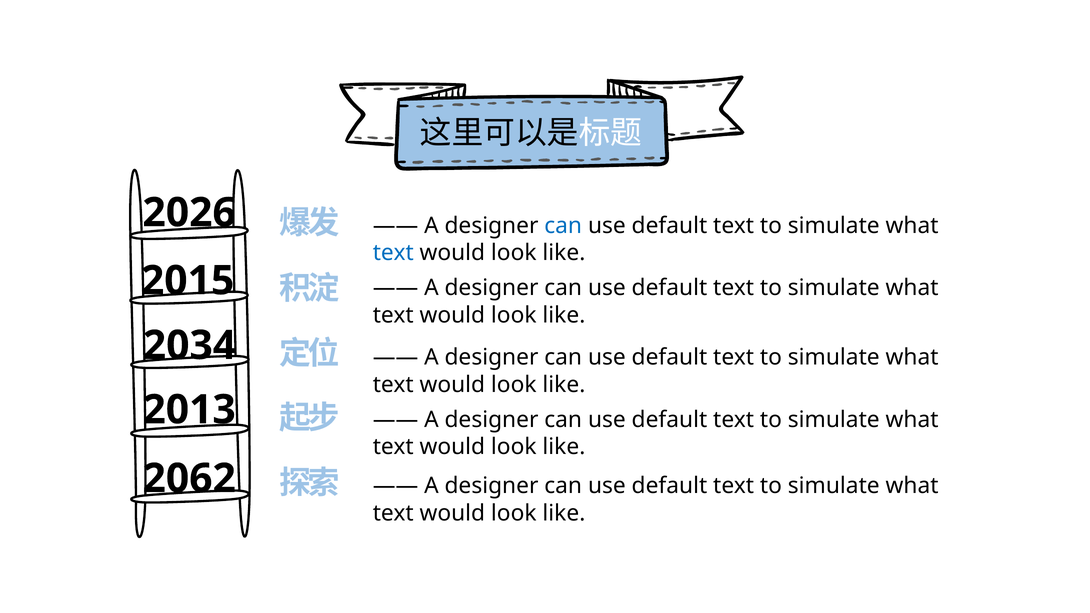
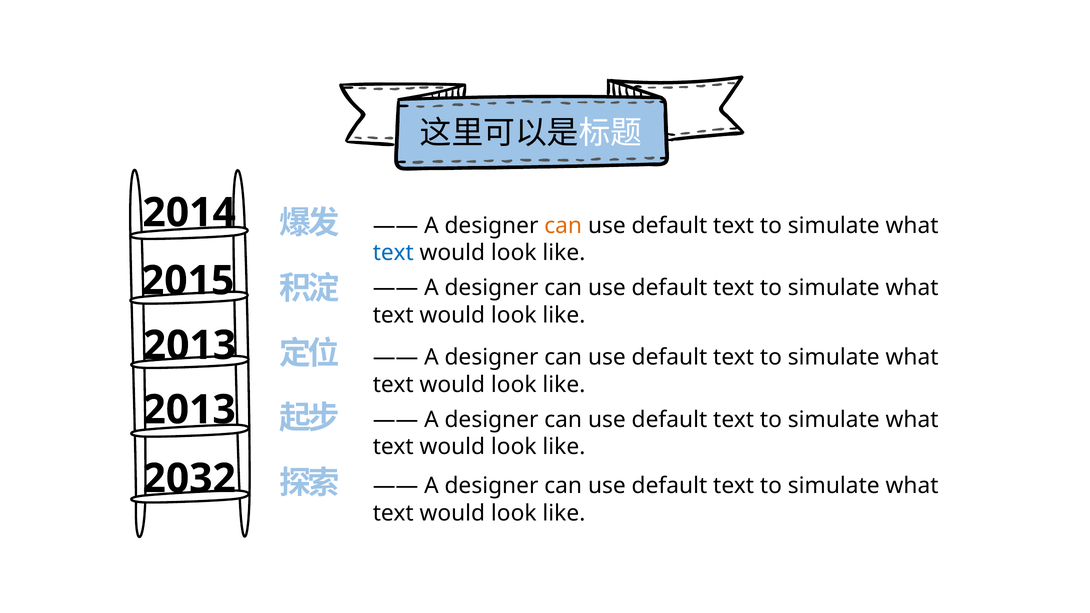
2026: 2026 -> 2014
can at (563, 226) colour: blue -> orange
2034 at (190, 346): 2034 -> 2013
2062: 2062 -> 2032
